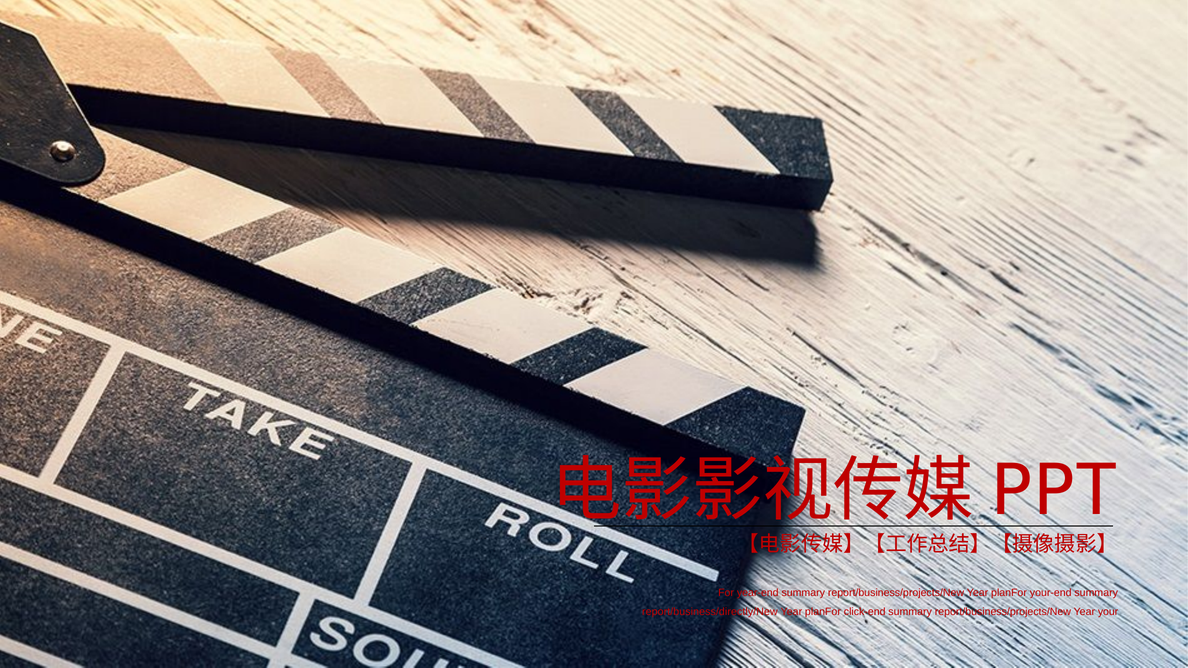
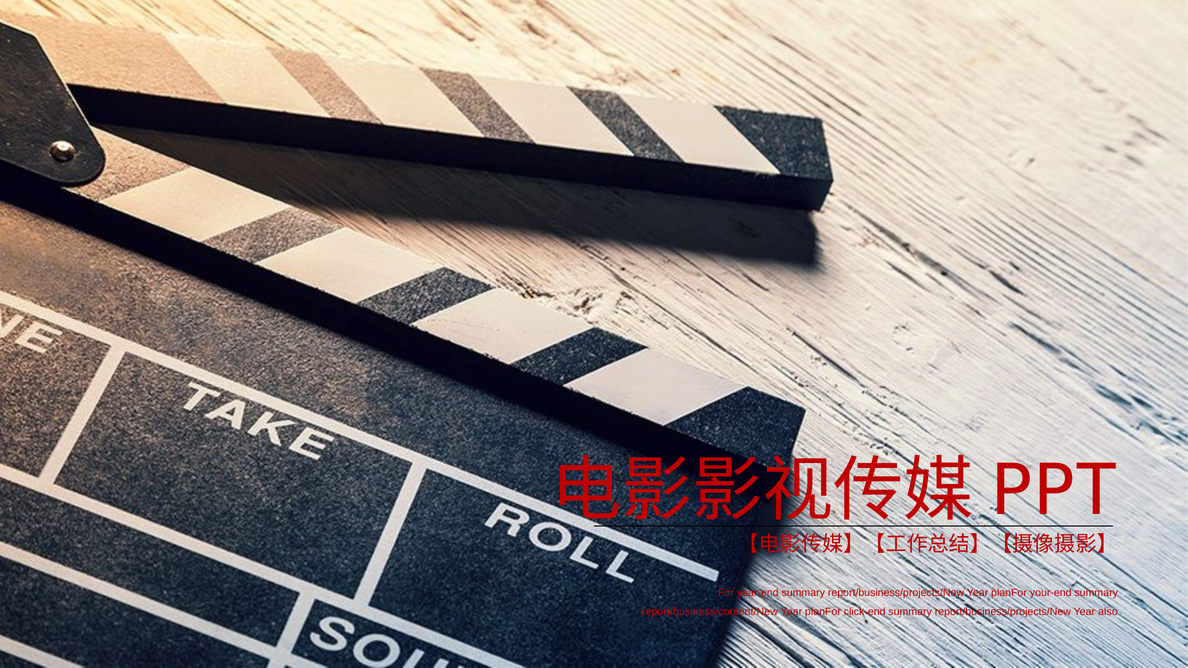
report/business/directly/New: report/business/directly/New -> report/business/content/New
your: your -> also
